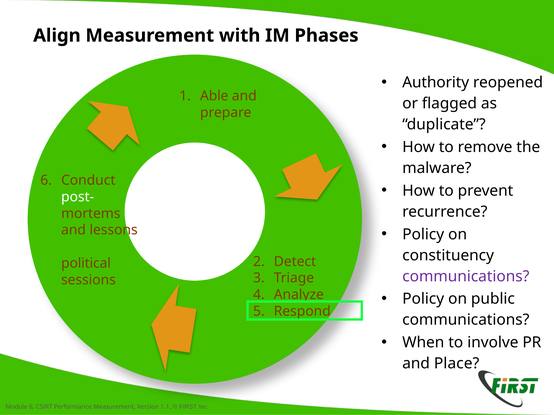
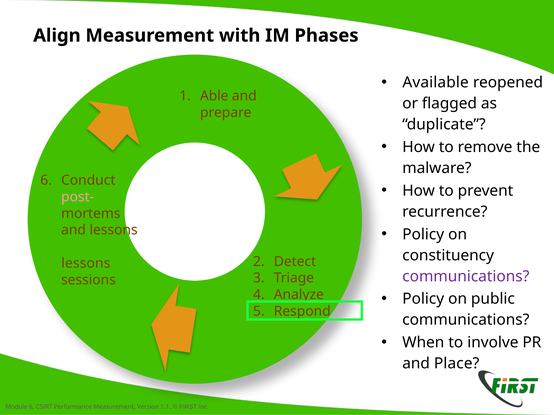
Authority: Authority -> Available
post- colour: white -> pink
political at (86, 264): political -> lessons
